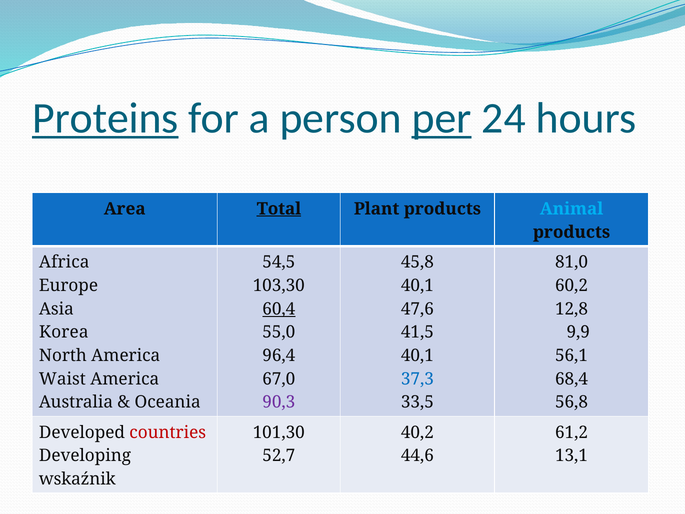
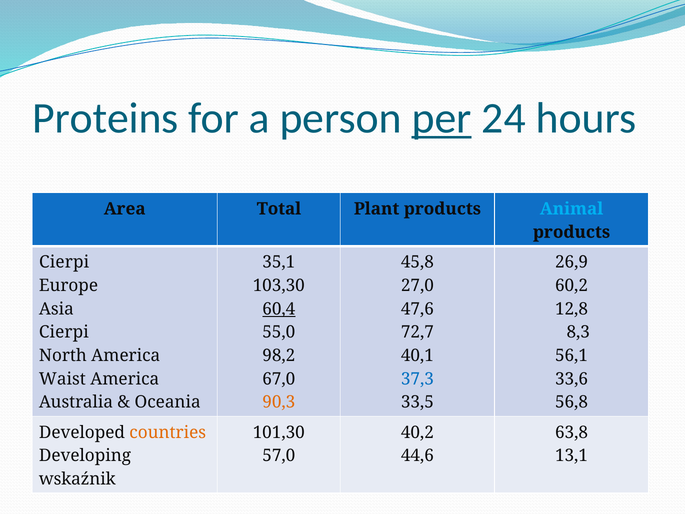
Proteins underline: present -> none
Total underline: present -> none
Africa at (64, 262): Africa -> Cierpi
54,5: 54,5 -> 35,1
81,0: 81,0 -> 26,9
40,1 at (417, 285): 40,1 -> 27,0
Korea at (64, 332): Korea -> Cierpi
41,5: 41,5 -> 72,7
9,9: 9,9 -> 8,3
96,4: 96,4 -> 98,2
68,4: 68,4 -> 33,6
90,3 colour: purple -> orange
countries colour: red -> orange
61,2: 61,2 -> 63,8
52,7: 52,7 -> 57,0
